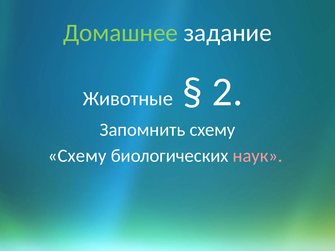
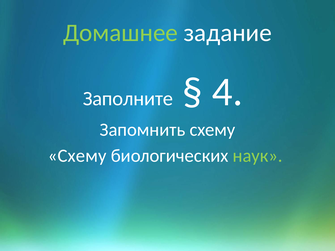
Животные: Животные -> Заполните
2: 2 -> 4
наук colour: pink -> light green
